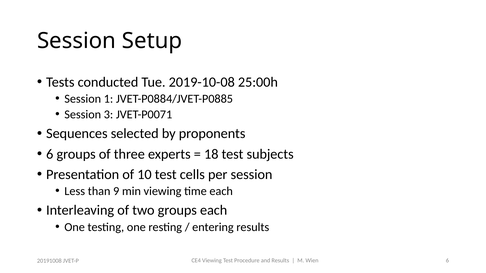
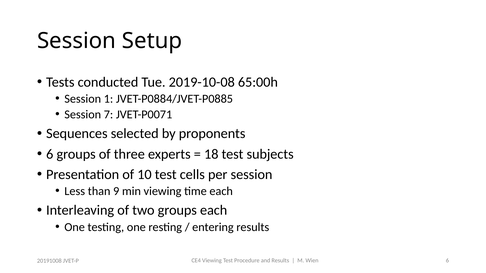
25:00h: 25:00h -> 65:00h
3: 3 -> 7
